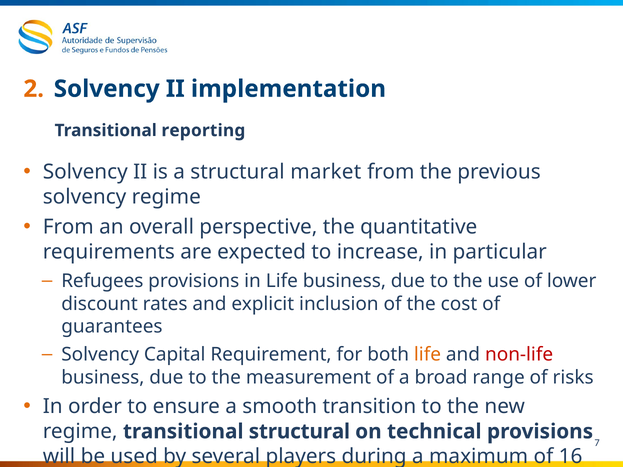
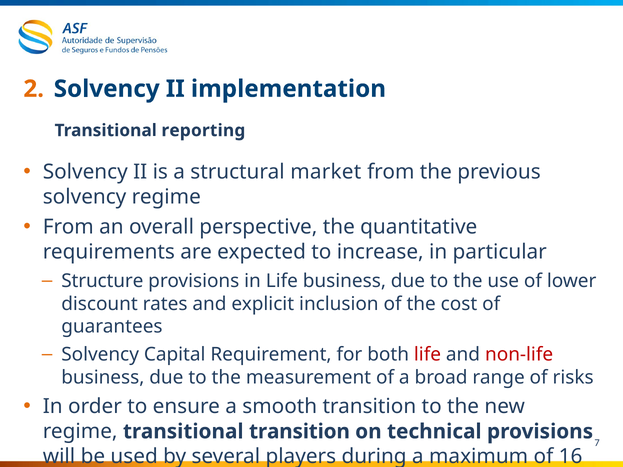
Refugees: Refugees -> Structure
life at (428, 355) colour: orange -> red
transitional structural: structural -> transition
